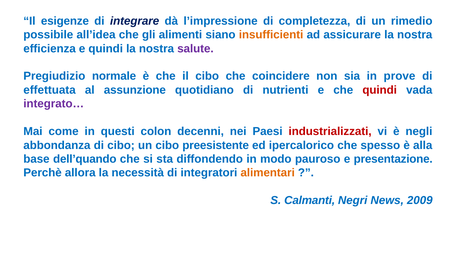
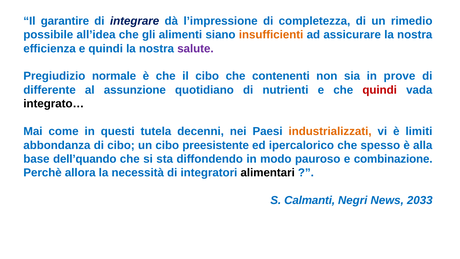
esigenze: esigenze -> garantire
coincidere: coincidere -> contenenti
effettuata: effettuata -> differente
integrato… colour: purple -> black
colon: colon -> tutela
industrializzati colour: red -> orange
negli: negli -> limiti
presentazione: presentazione -> combinazione
alimentari colour: orange -> black
2009: 2009 -> 2033
